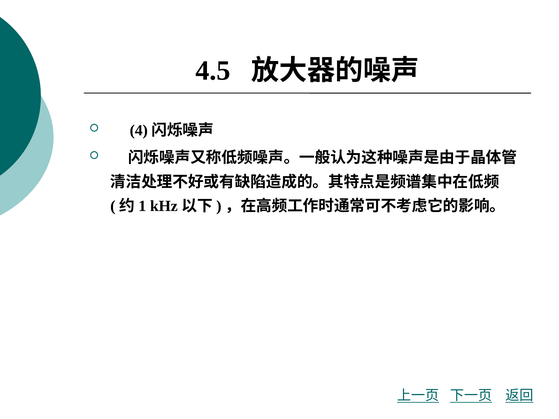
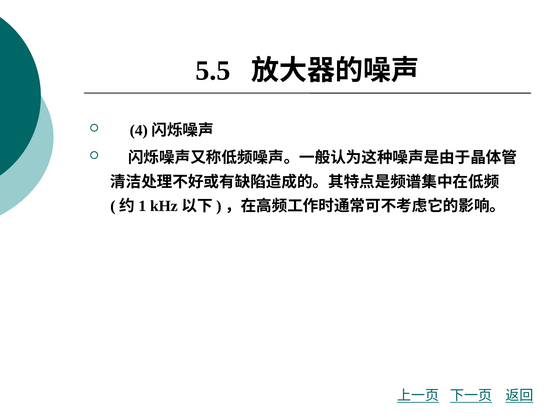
4.5: 4.5 -> 5.5
